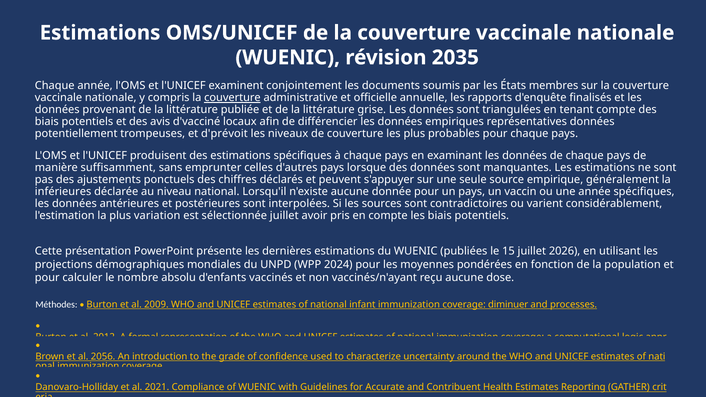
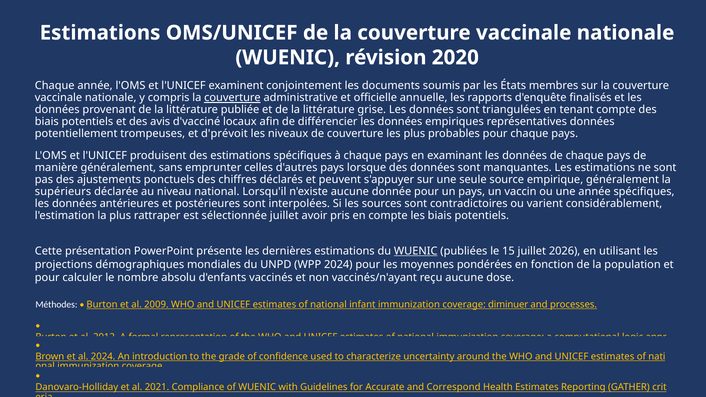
2035: 2035 -> 2020
manière suffisamment: suffisamment -> généralement
inférieures: inférieures -> supérieurs
variation: variation -> rattraper
WUENIC at (416, 251) underline: none -> present
al 2056: 2056 -> 2024
Contribuent: Contribuent -> Correspond
